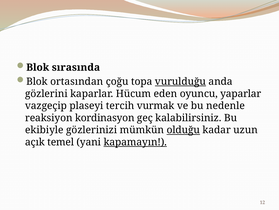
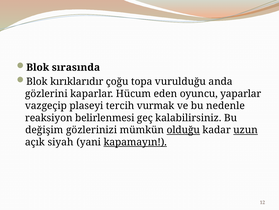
ortasından: ortasından -> kırıklarıdır
vurulduğu underline: present -> none
kordinasyon: kordinasyon -> belirlenmesi
ekibiyle: ekibiyle -> değişim
uzun underline: none -> present
temel: temel -> siyah
